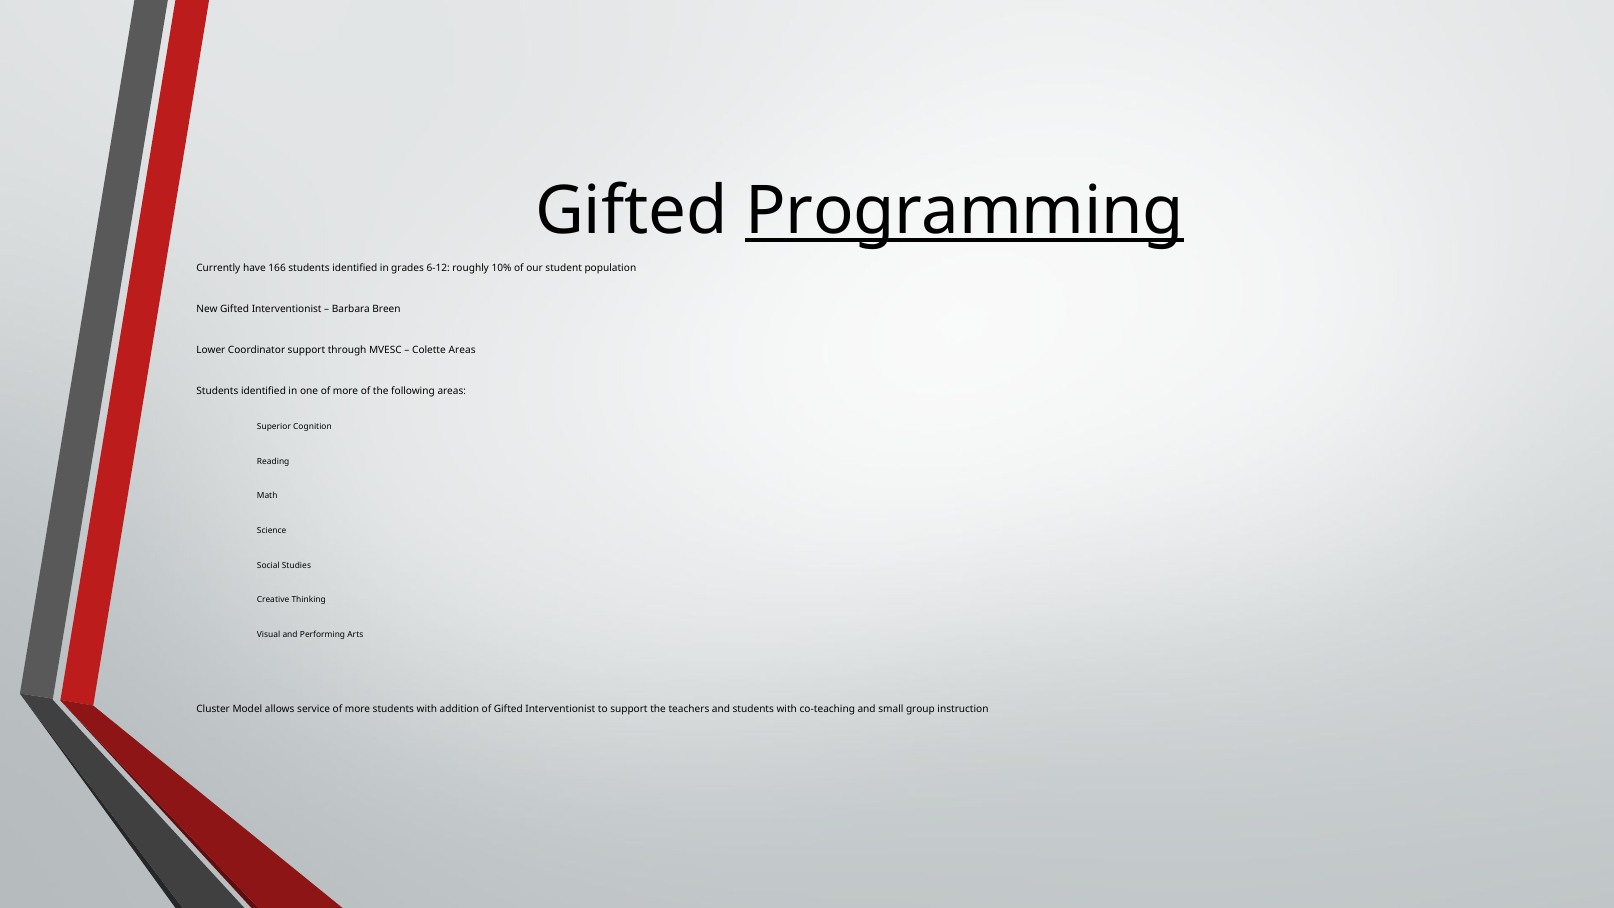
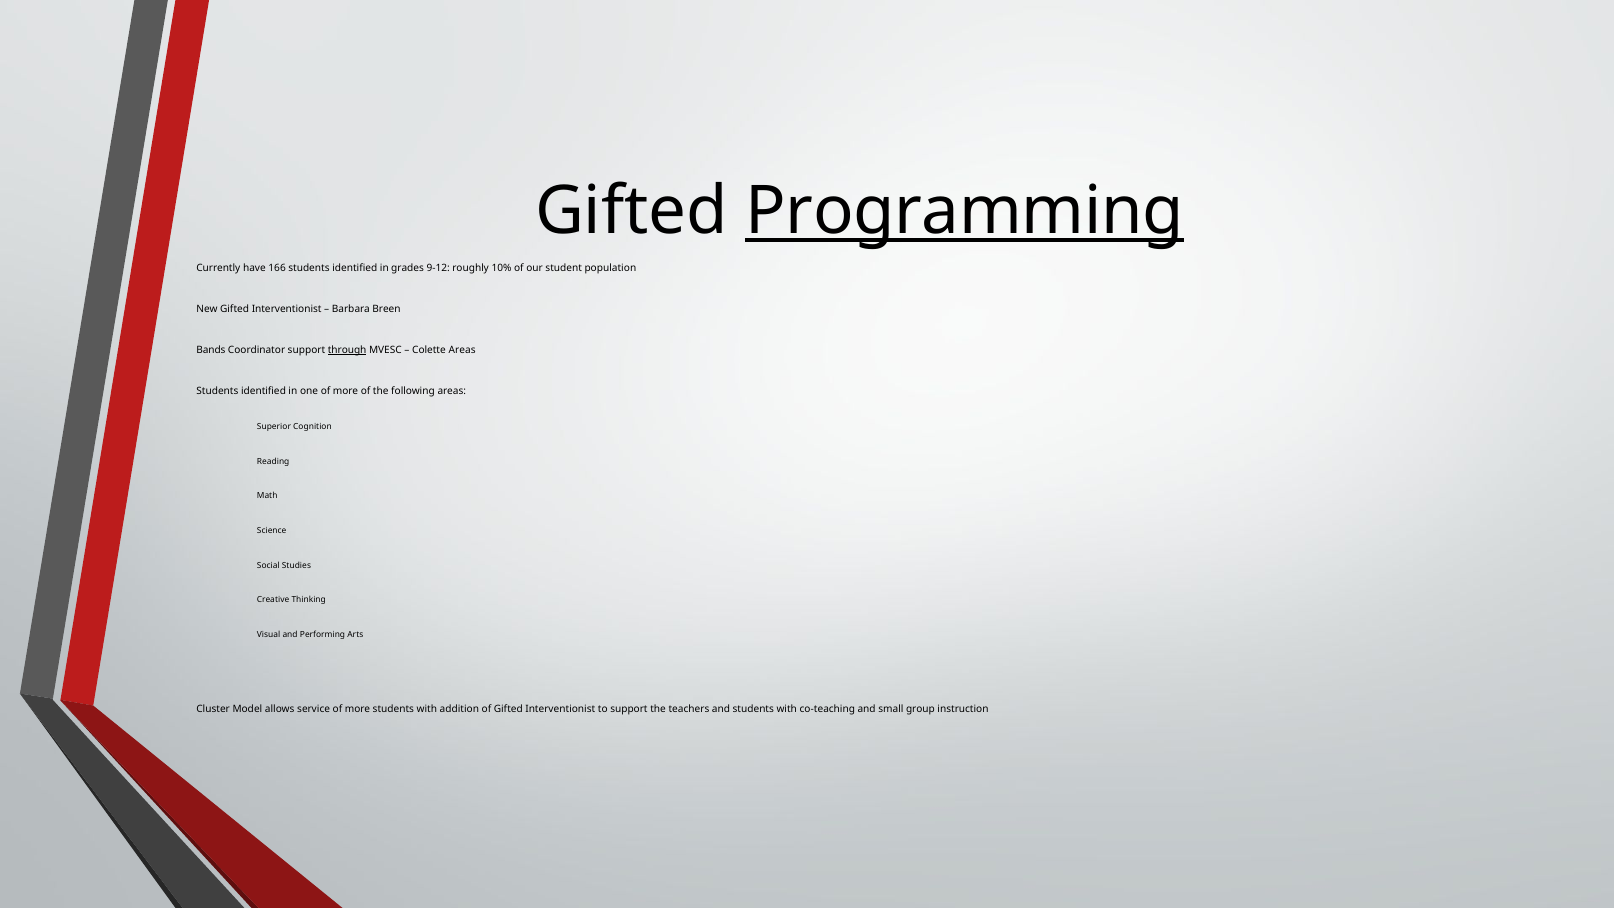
6-12: 6-12 -> 9-12
Lower: Lower -> Bands
through underline: none -> present
